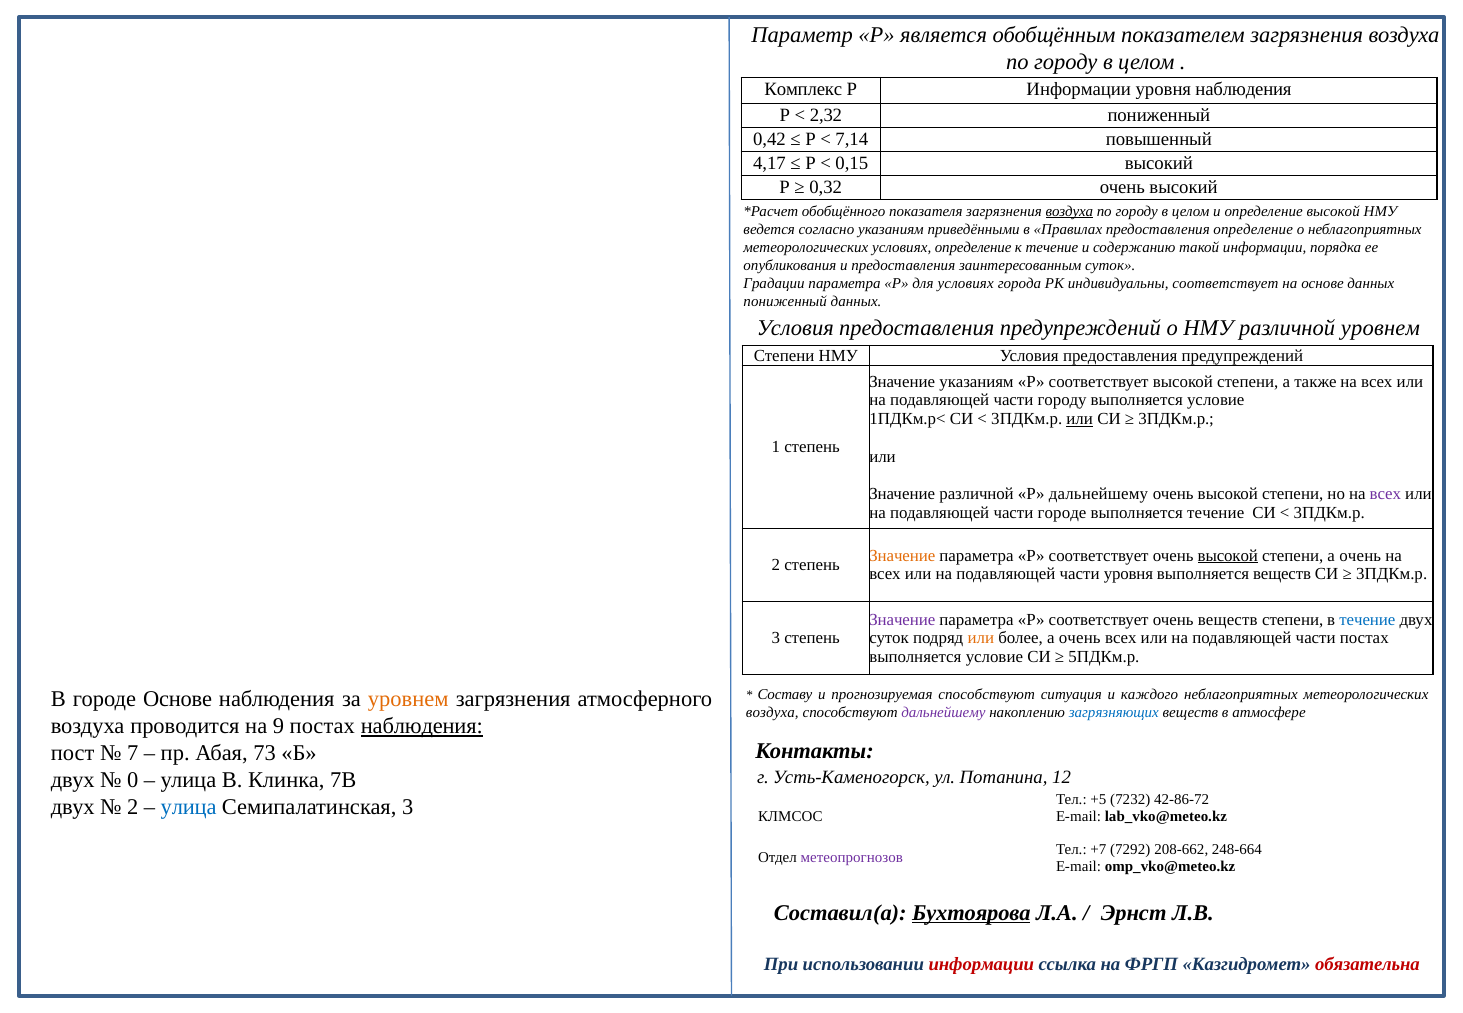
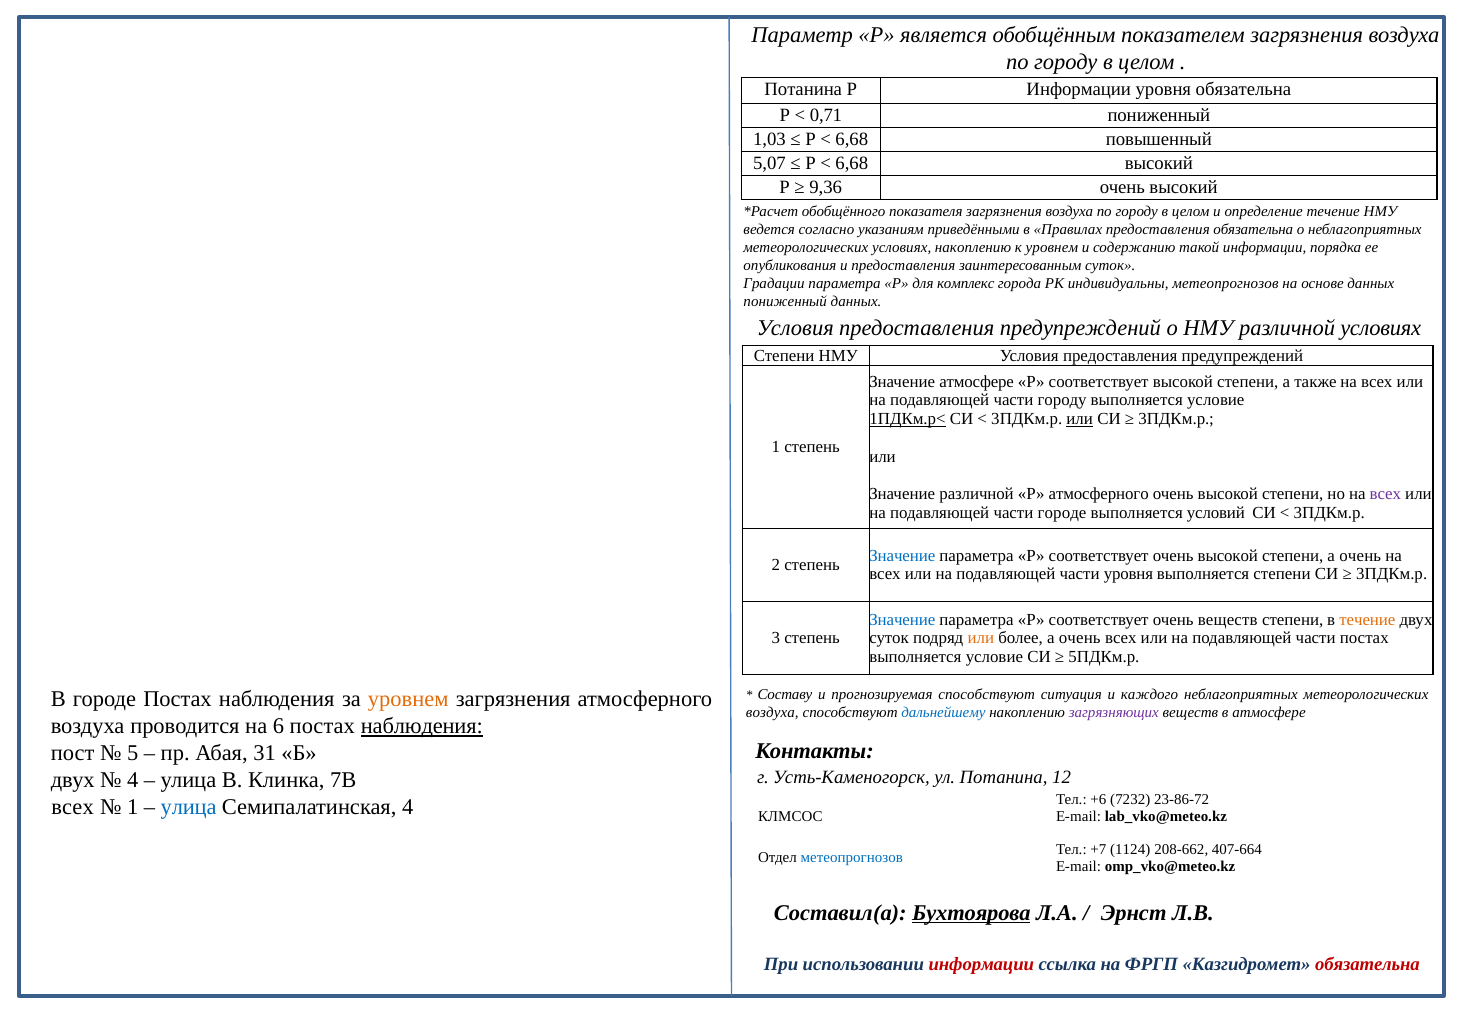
Комплекс at (803, 89): Комплекс -> Потанина
уровня наблюдения: наблюдения -> обязательна
2,32: 2,32 -> 0,71
0,42: 0,42 -> 1,03
7,14 at (852, 139): 7,14 -> 6,68
4,17: 4,17 -> 5,07
0,15 at (852, 163): 0,15 -> 6,68
0,32: 0,32 -> 9,36
воздуха at (1069, 211) underline: present -> none
определение высокой: высокой -> течение
предоставления определение: определение -> обязательна
условиях определение: определение -> накоплению
к течение: течение -> уровнем
для условиях: условиях -> комплекс
индивидуальны соответствует: соответствует -> метеопрогнозов
различной уровнем: уровнем -> условиях
Значение указаниям: указаниям -> атмосфере
1ПДКм.р< underline: none -> present
Р дальнейшему: дальнейшему -> атмосферного
выполняется течение: течение -> условий
Значение at (902, 556) colour: orange -> blue
высокой at (1228, 556) underline: present -> none
выполняется веществ: веществ -> степени
Значение at (902, 619) colour: purple -> blue
течение at (1367, 619) colour: blue -> orange
городе Основе: Основе -> Постах
дальнейшему at (943, 713) colour: purple -> blue
загрязняющих colour: blue -> purple
9: 9 -> 6
7: 7 -> 5
73: 73 -> 31
0 at (133, 780): 0 -> 4
+5: +5 -> +6
42-86-72: 42-86-72 -> 23-86-72
двух at (73, 807): двух -> всех
2 at (133, 807): 2 -> 1
Семипалатинская 3: 3 -> 4
7292: 7292 -> 1124
248-664: 248-664 -> 407-664
метеопрогнозов at (852, 858) colour: purple -> blue
